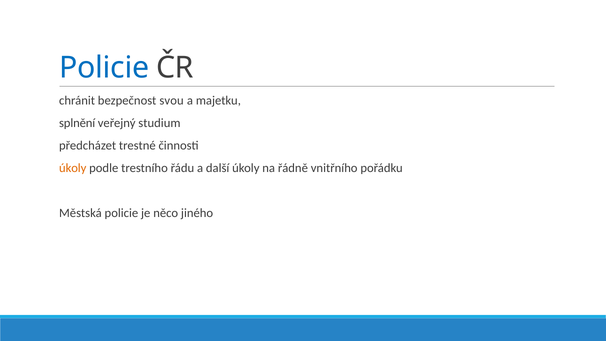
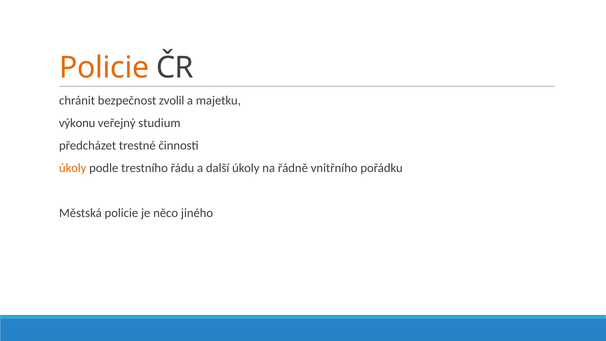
Policie at (104, 68) colour: blue -> orange
svou: svou -> zvolil
splnění: splnění -> výkonu
